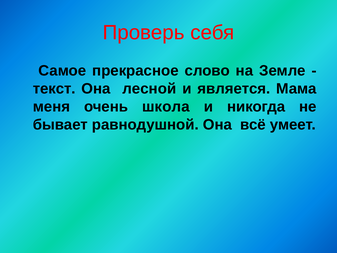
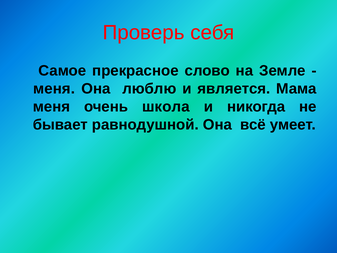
текст at (54, 89): текст -> меня
лесной: лесной -> люблю
